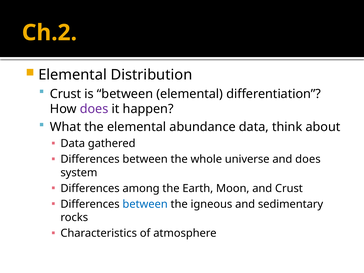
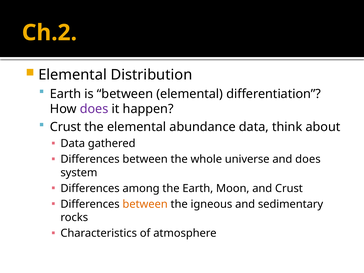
Crust at (66, 94): Crust -> Earth
What at (66, 127): What -> Crust
between at (145, 204) colour: blue -> orange
